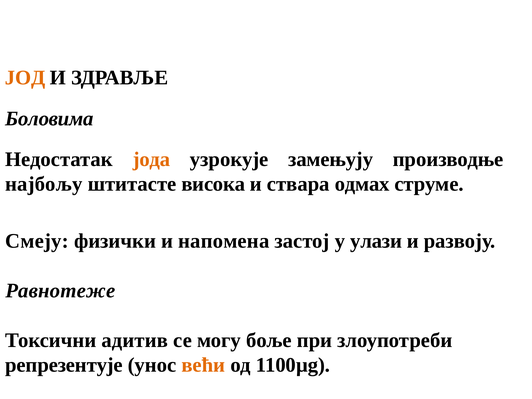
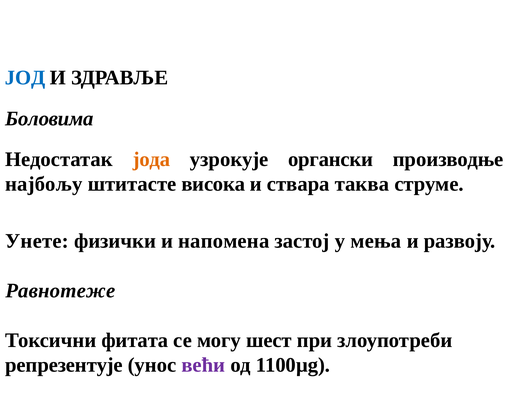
ЈОД colour: orange -> blue
замењују: замењују -> органски
одмах: одмах -> таква
Смеју: Смеју -> Унете
улази: улази -> мења
адитив: адитив -> фитата
боље: боље -> шест
већи colour: orange -> purple
